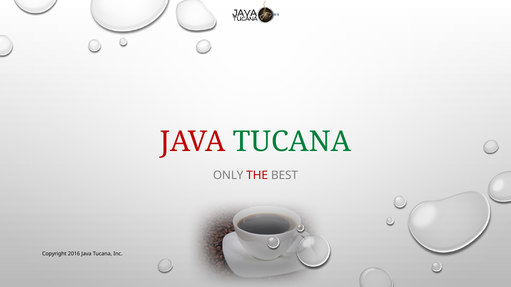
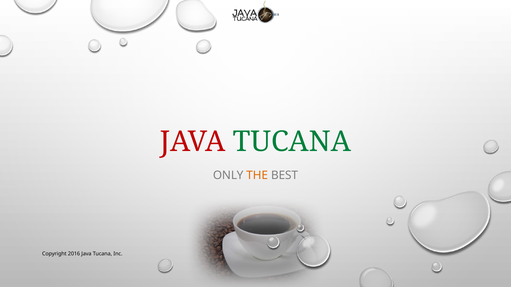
THE colour: red -> orange
